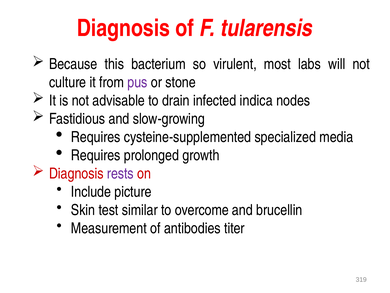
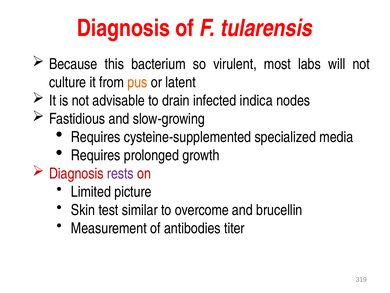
pus colour: purple -> orange
stone: stone -> latent
Include: Include -> Limited
